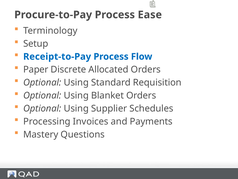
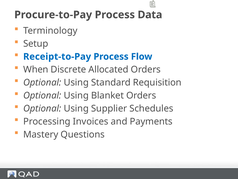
Ease: Ease -> Data
Paper: Paper -> When
